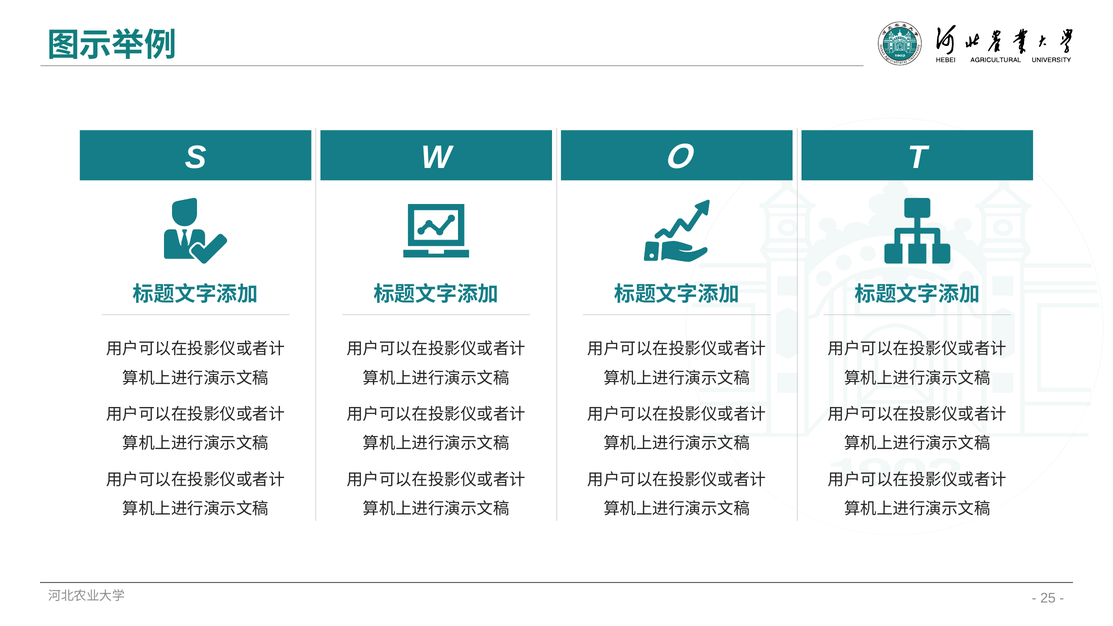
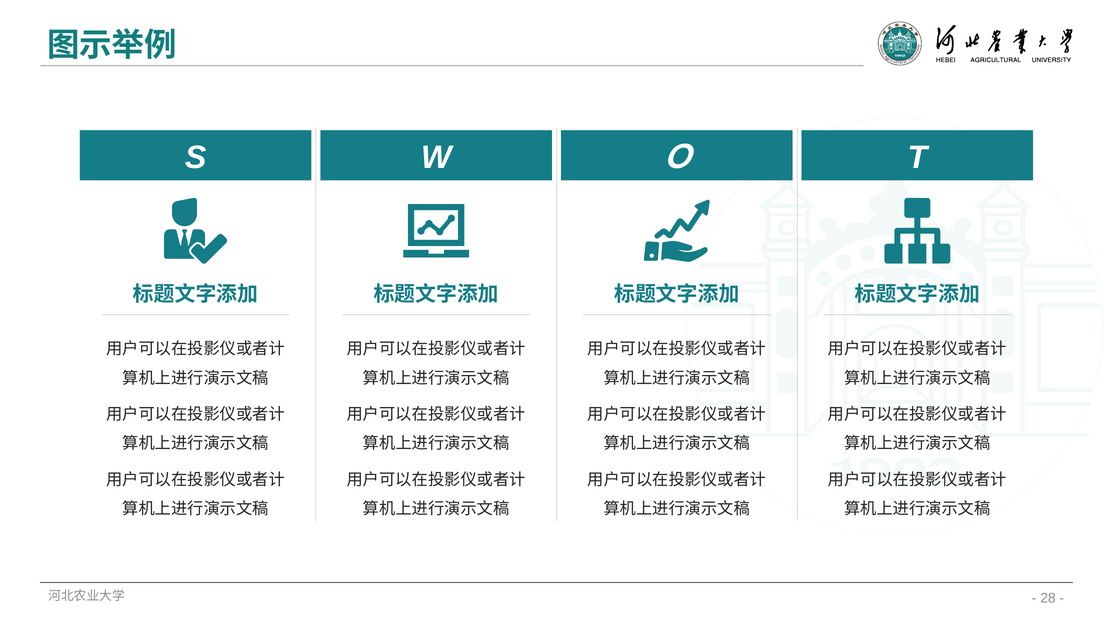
25: 25 -> 28
